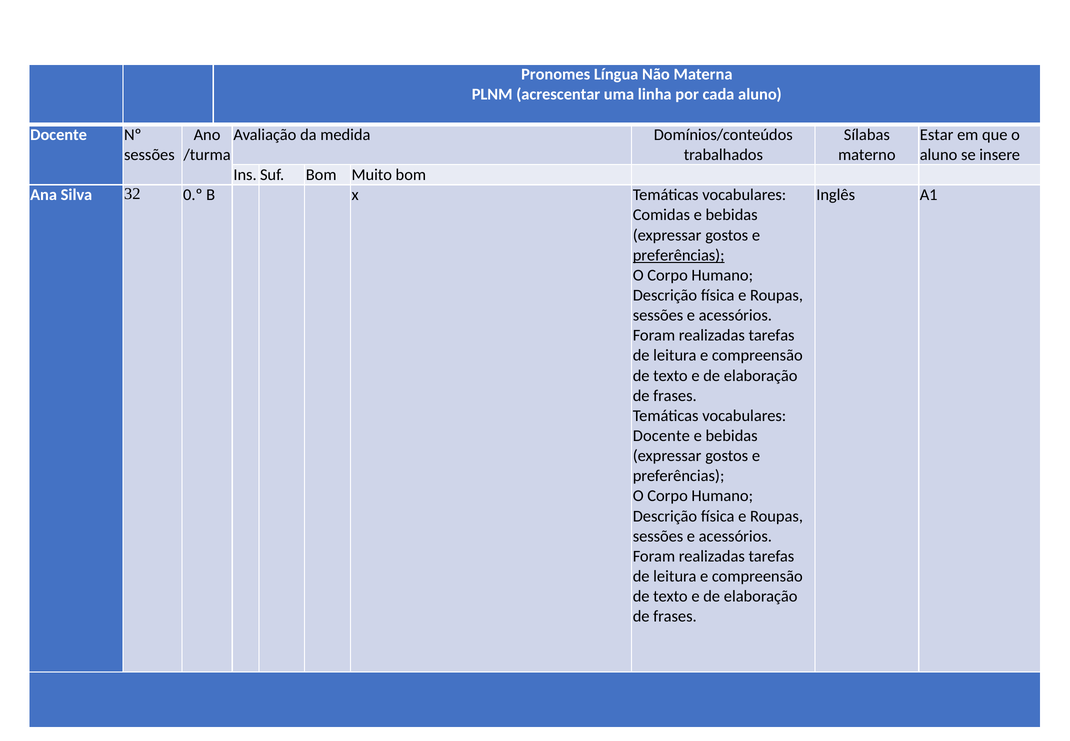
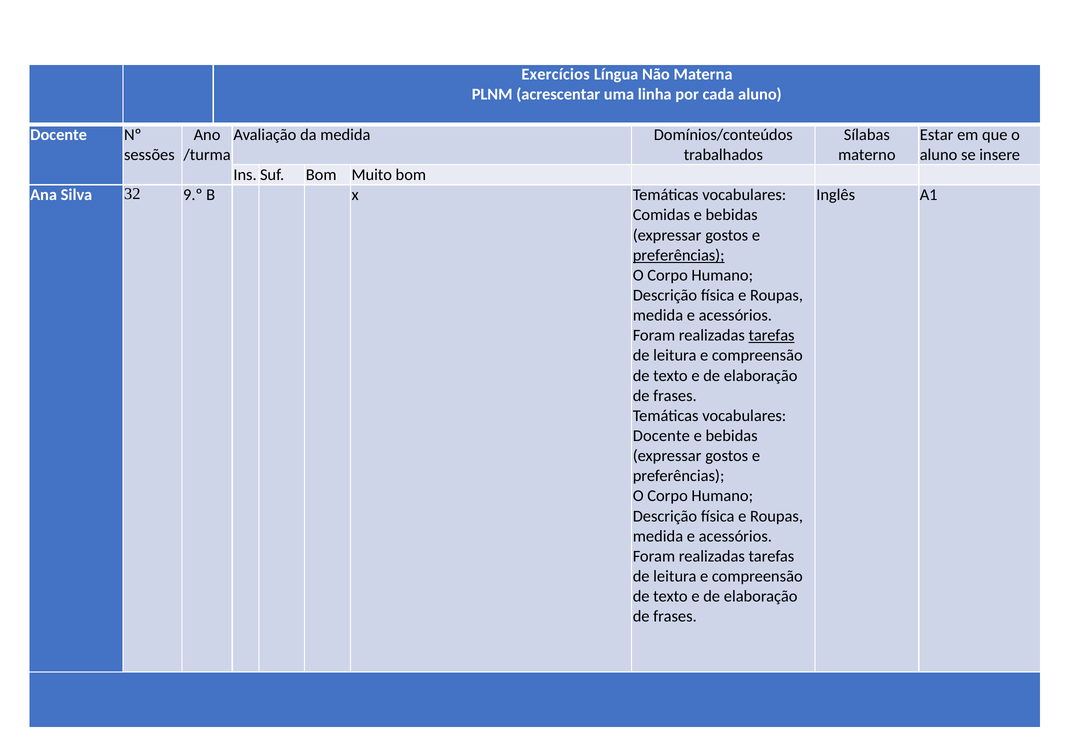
Pronomes: Pronomes -> Exercícios
0.º: 0.º -> 9.º
sessões at (658, 315): sessões -> medida
tarefas at (772, 335) underline: none -> present
sessões at (658, 536): sessões -> medida
